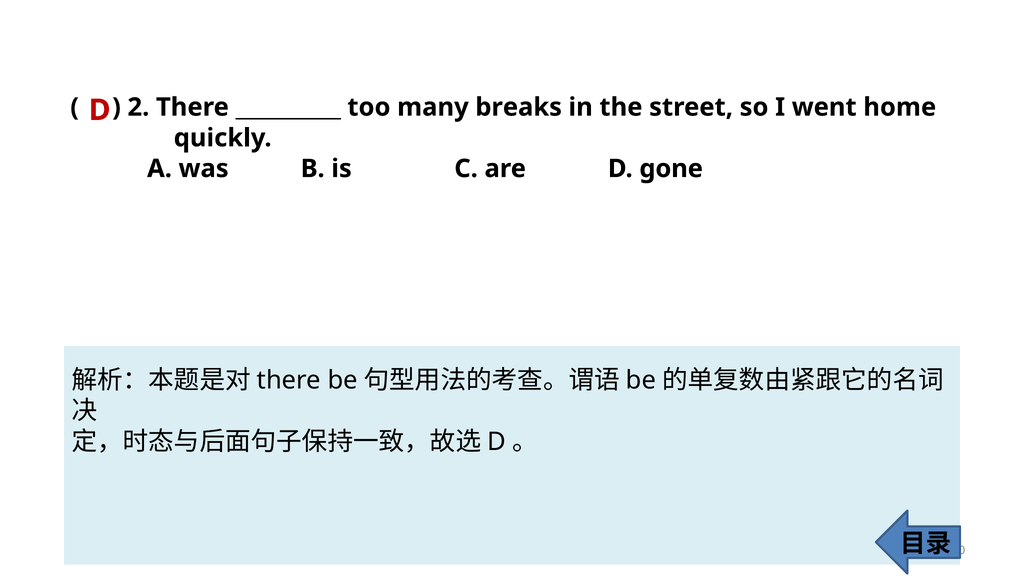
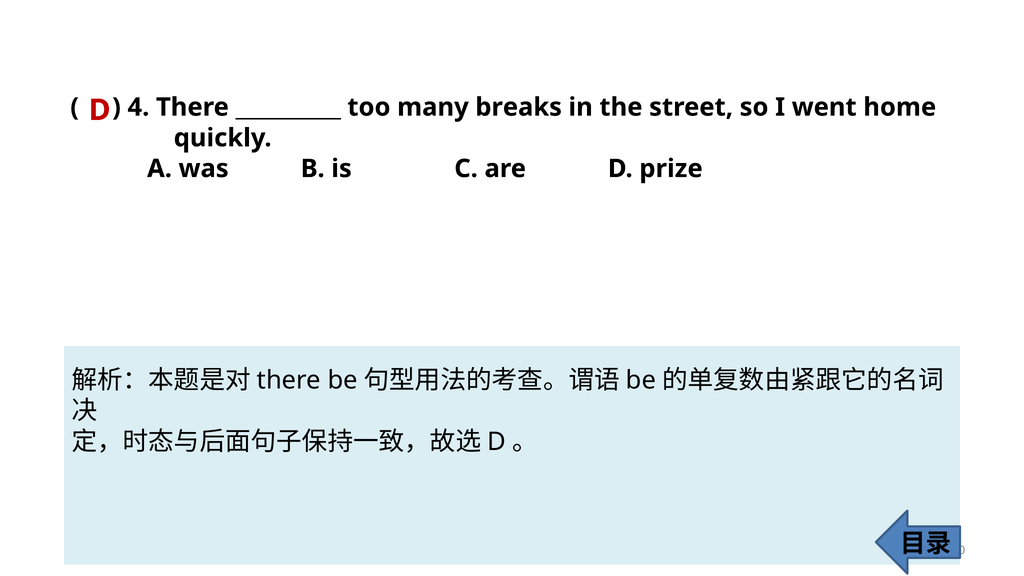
2: 2 -> 4
gone: gone -> prize
